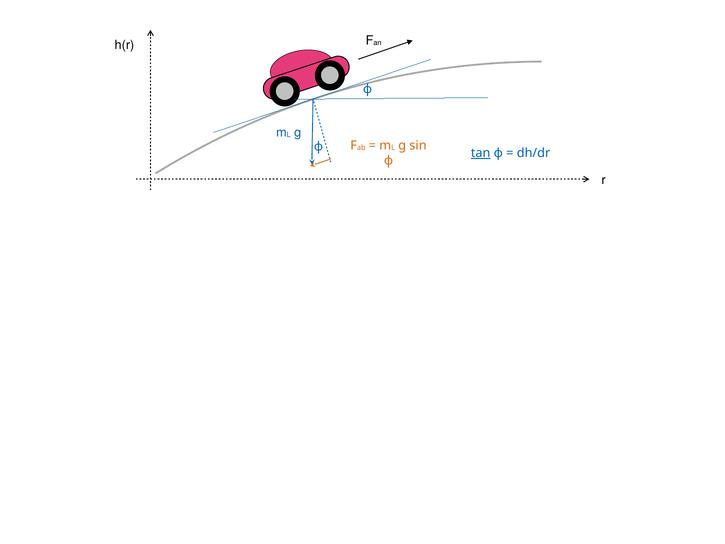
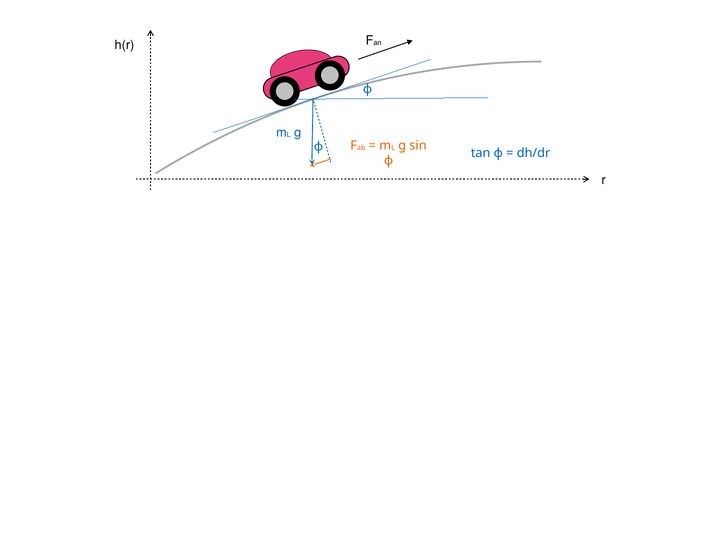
tan underline: present -> none
